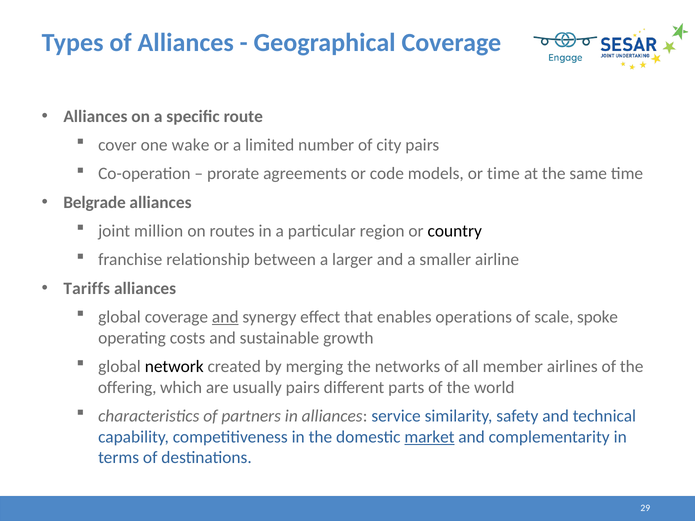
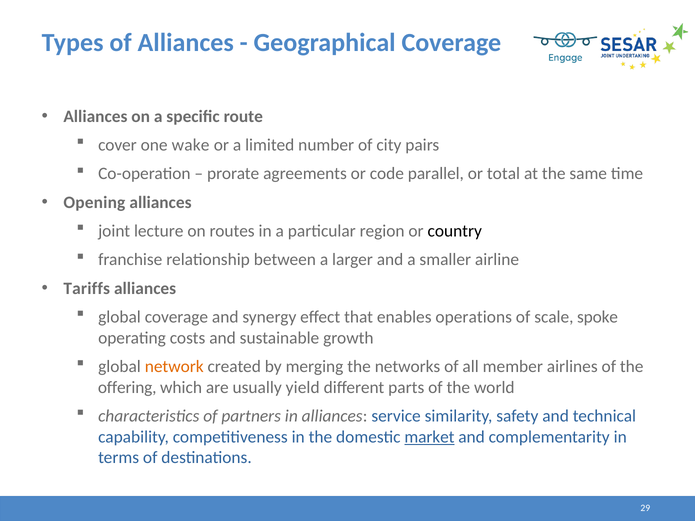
models: models -> parallel
or time: time -> total
Belgrade: Belgrade -> Opening
million: million -> lecture
and at (225, 317) underline: present -> none
network colour: black -> orange
usually pairs: pairs -> yield
